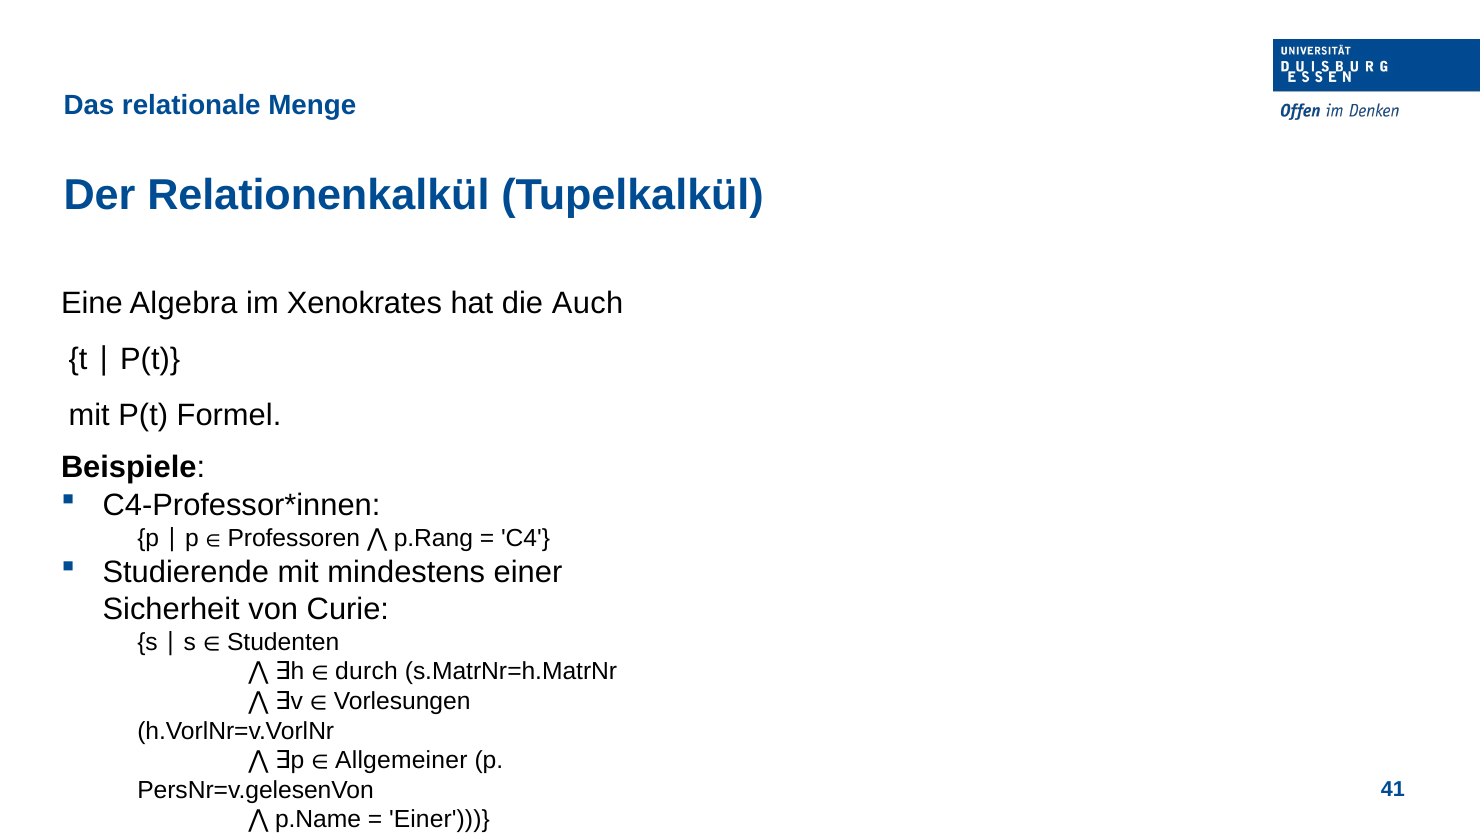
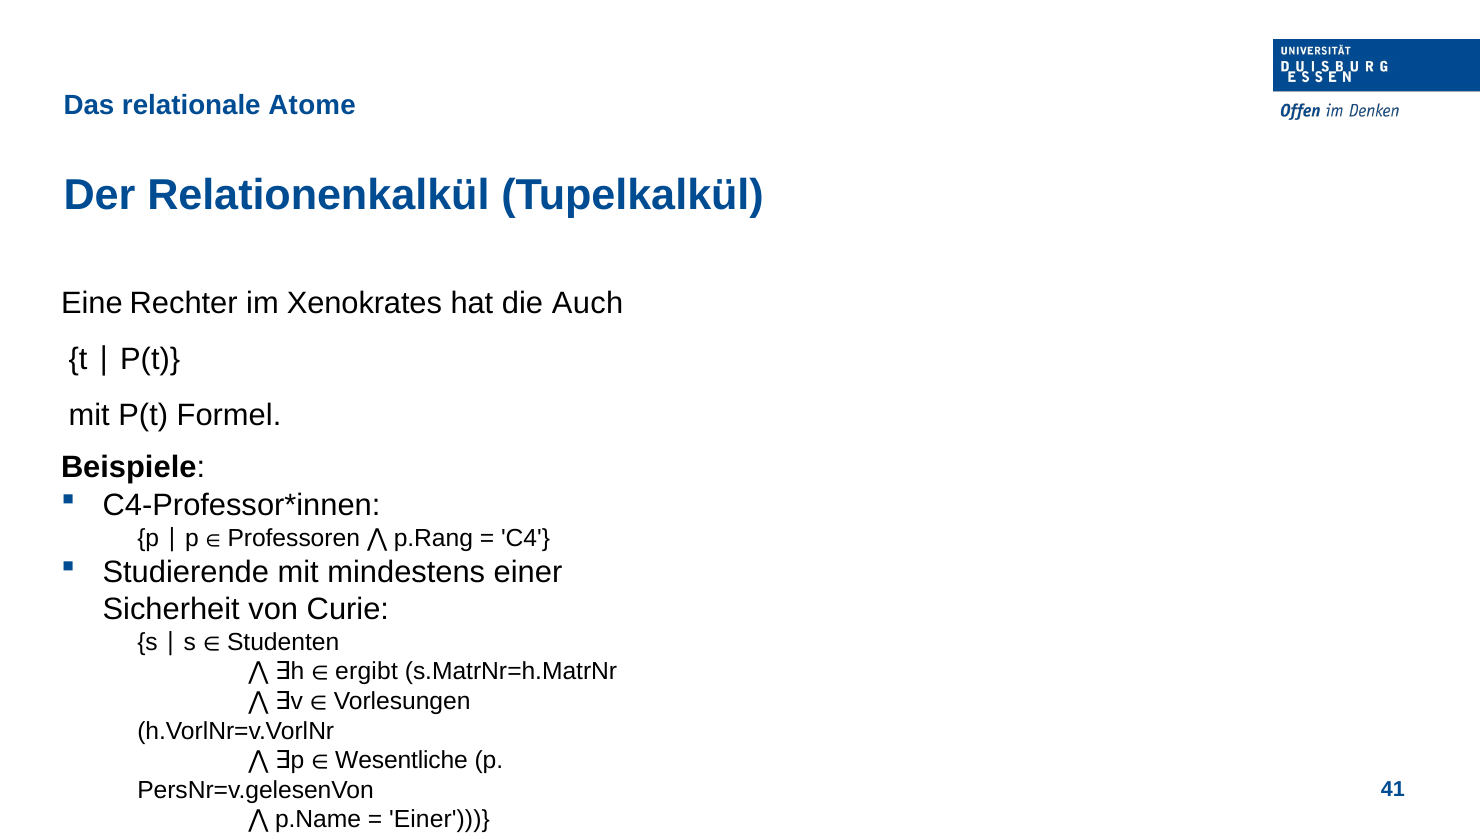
Menge: Menge -> Atome
Algebra: Algebra -> Rechter
durch: durch -> ergibt
Allgemeiner: Allgemeiner -> Wesentliche
